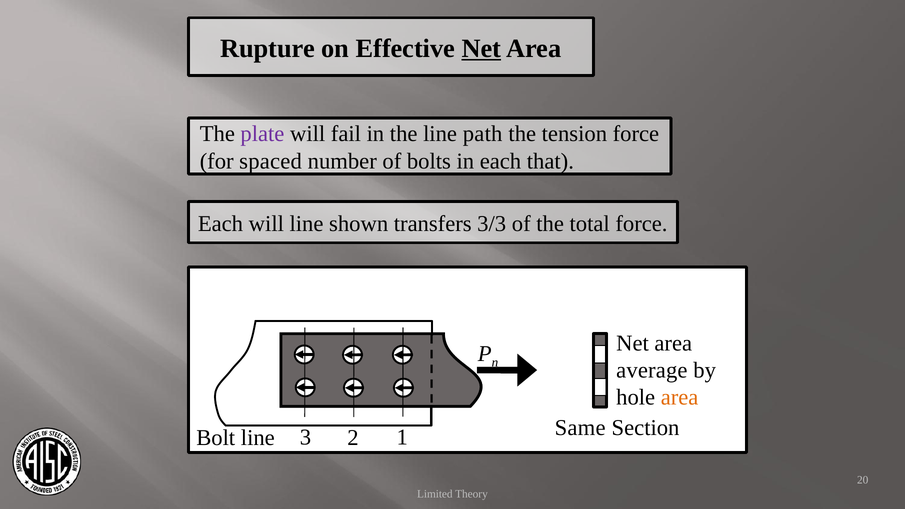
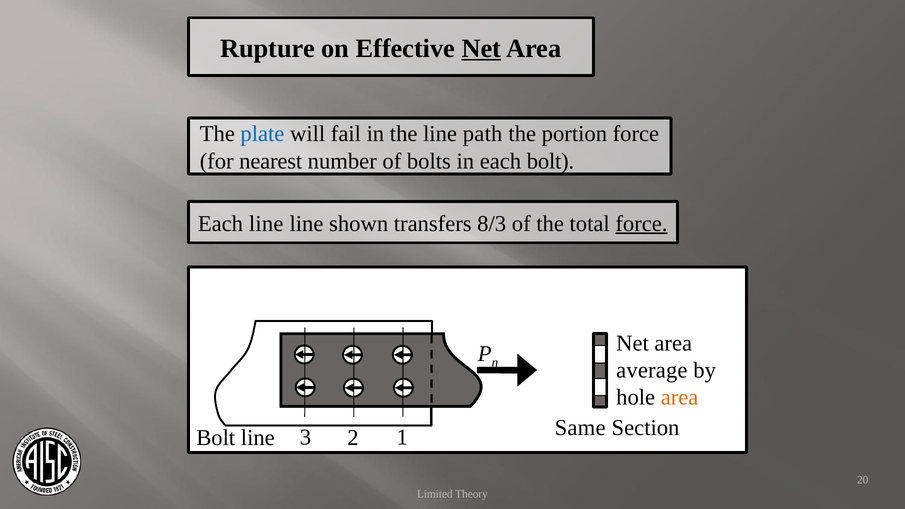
plate colour: purple -> blue
tension: tension -> portion
spaced: spaced -> nearest
each that: that -> bolt
Each will: will -> line
3/3: 3/3 -> 8/3
force at (641, 224) underline: none -> present
